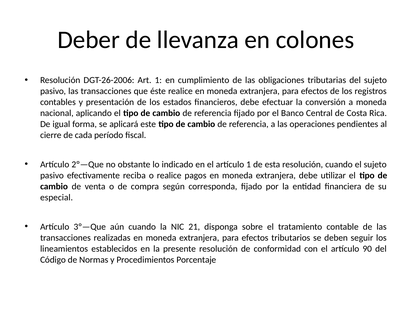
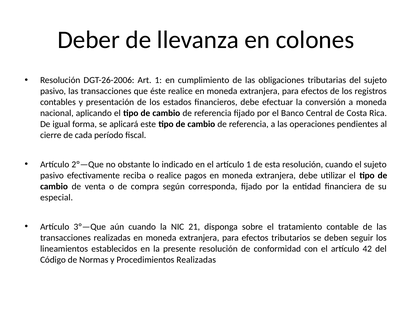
90: 90 -> 42
Procedimientos Porcentaje: Porcentaje -> Realizadas
